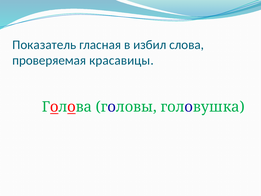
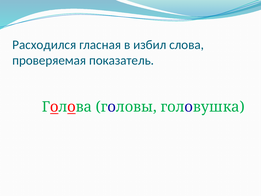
Показатель: Показатель -> Расходился
красавицы: красавицы -> показатель
